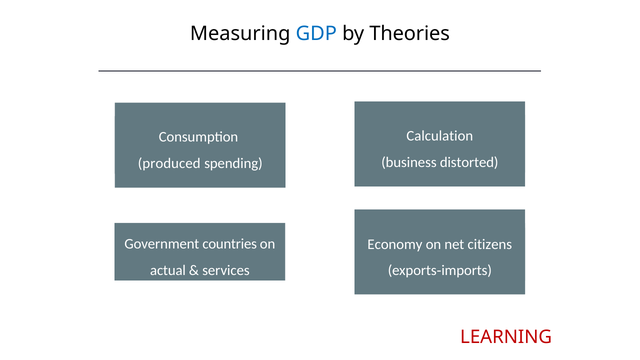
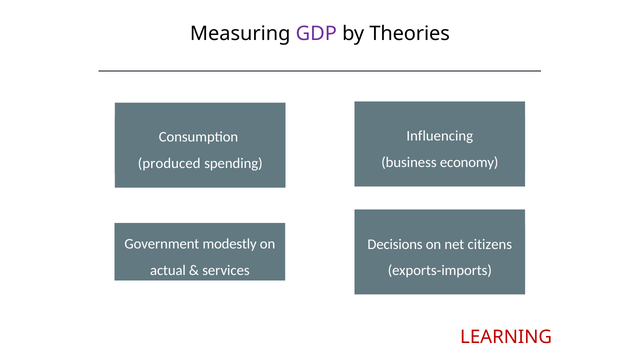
GDP colour: blue -> purple
Calculation: Calculation -> Influencing
distorted: distorted -> economy
countries: countries -> modestly
Economy: Economy -> Decisions
